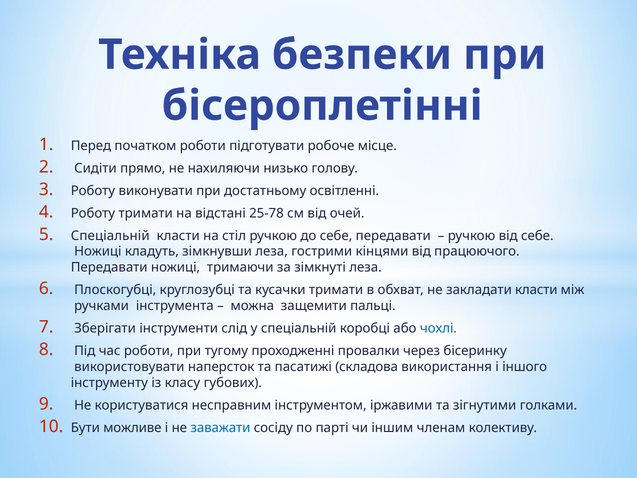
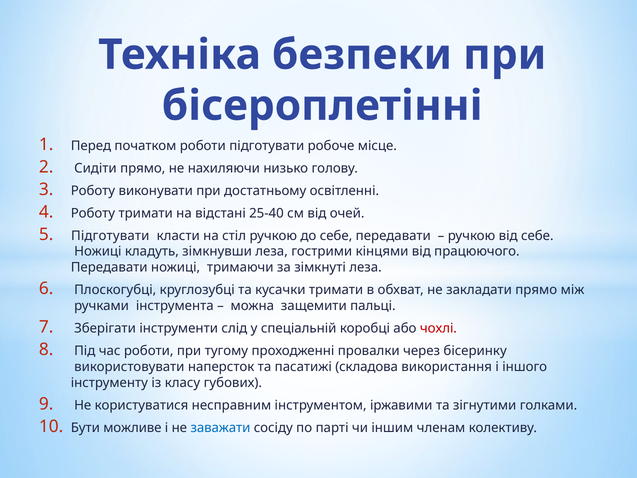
25-78: 25-78 -> 25-40
Спеціальній at (110, 236): Спеціальній -> Підготувати
закладати класти: класти -> прямо
чохлі colour: blue -> red
